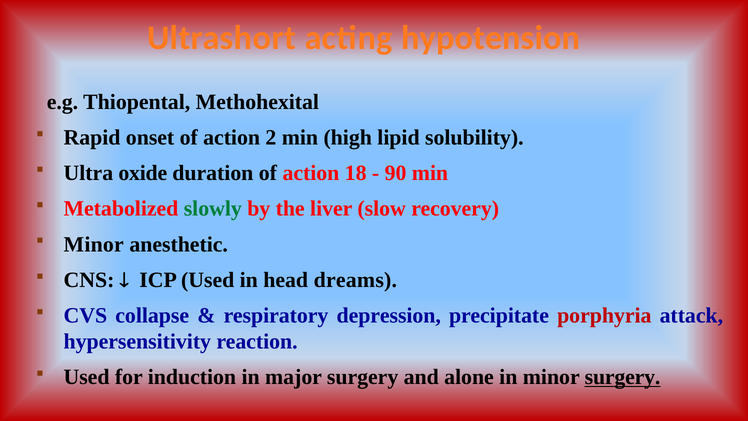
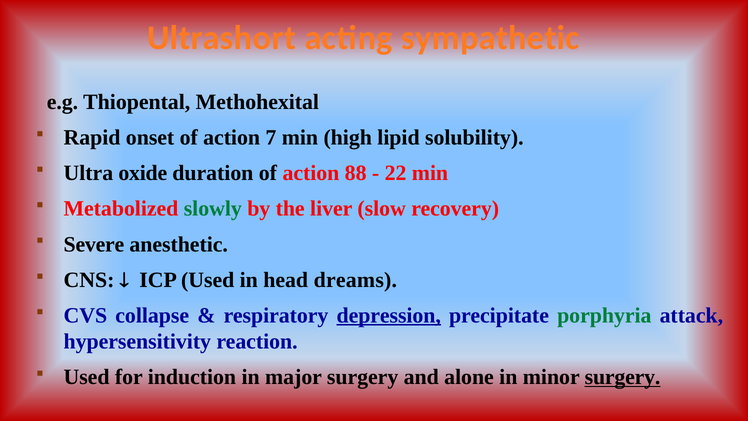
hypotension: hypotension -> sympathetic
2: 2 -> 7
18: 18 -> 88
90: 90 -> 22
Minor at (94, 244): Minor -> Severe
depression underline: none -> present
porphyria colour: red -> green
